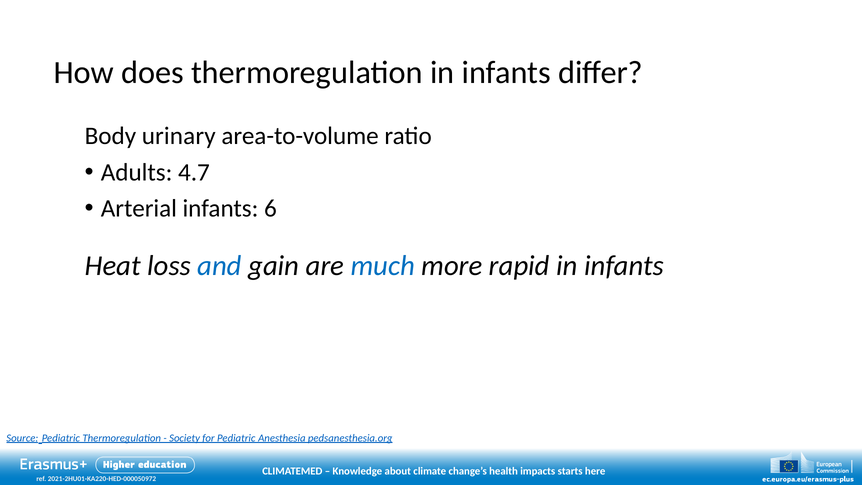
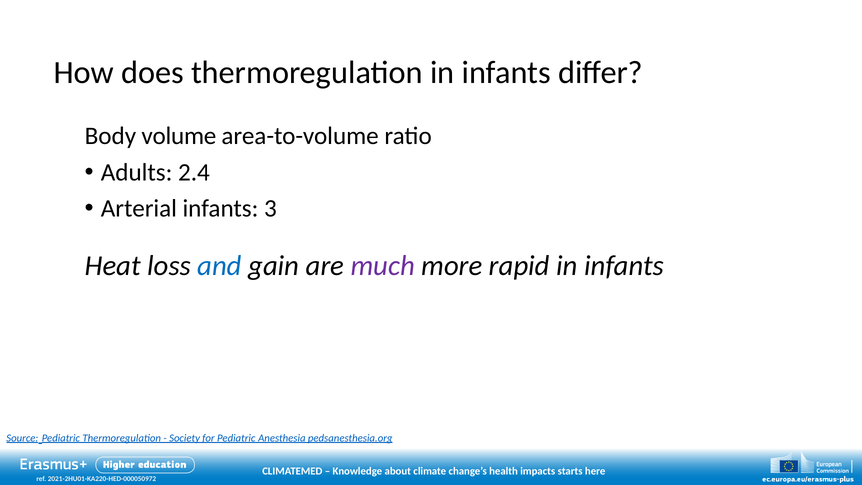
urinary: urinary -> volume
4.7: 4.7 -> 2.4
6: 6 -> 3
much colour: blue -> purple
